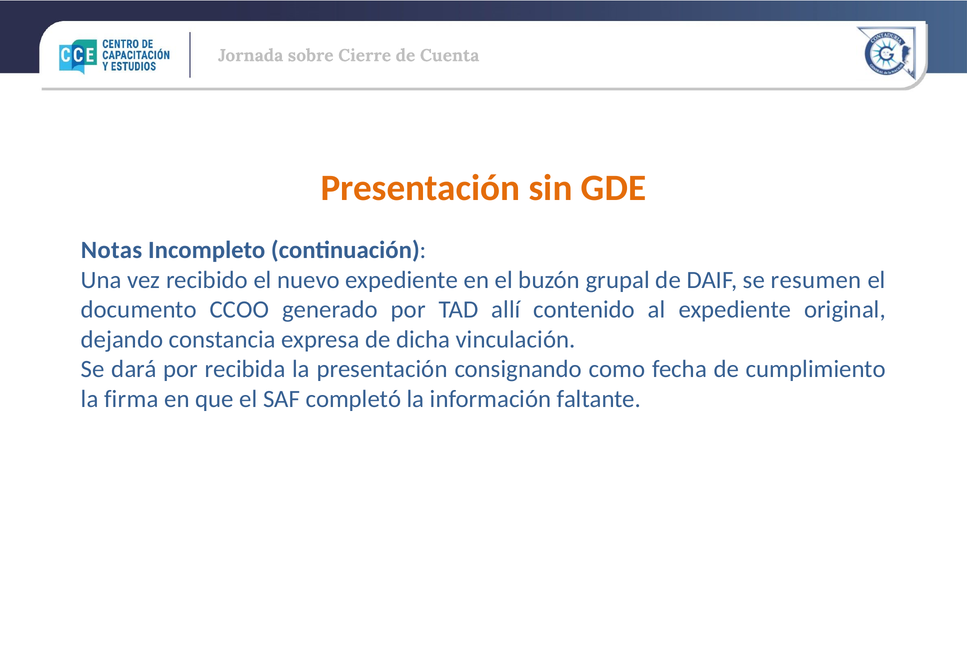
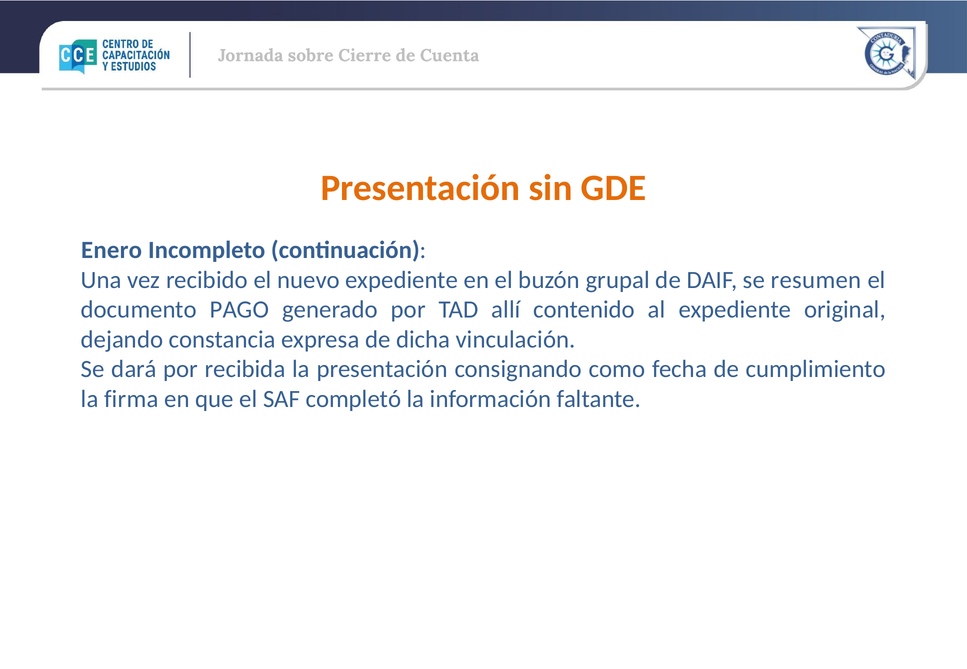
Notas: Notas -> Enero
CCOO: CCOO -> PAGO
